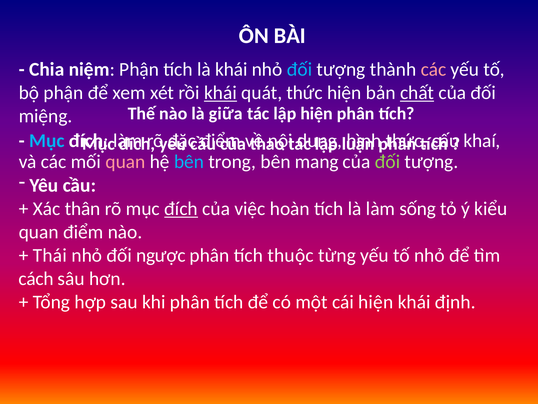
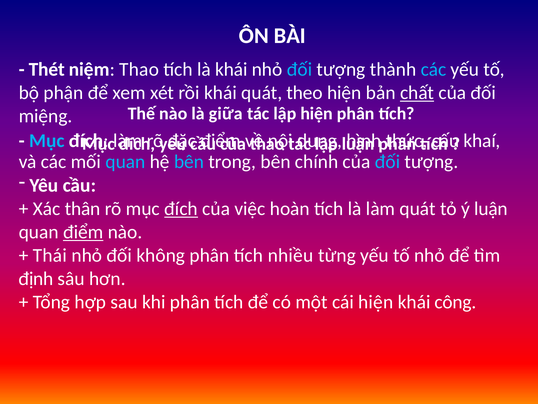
Chia: Chia -> Thét
niệm Phận: Phận -> Thao
các at (433, 69) colour: pink -> light blue
khái at (220, 93) underline: present -> none
quát thức: thức -> theo
quan at (125, 162) colour: pink -> light blue
mang: mang -> chính
đối at (387, 162) colour: light green -> light blue
làm sống: sống -> quát
ý kiểu: kiểu -> luận
điểm at (83, 232) underline: none -> present
ngược: ngược -> không
thuộc: thuộc -> nhiều
cách: cách -> định
định: định -> công
